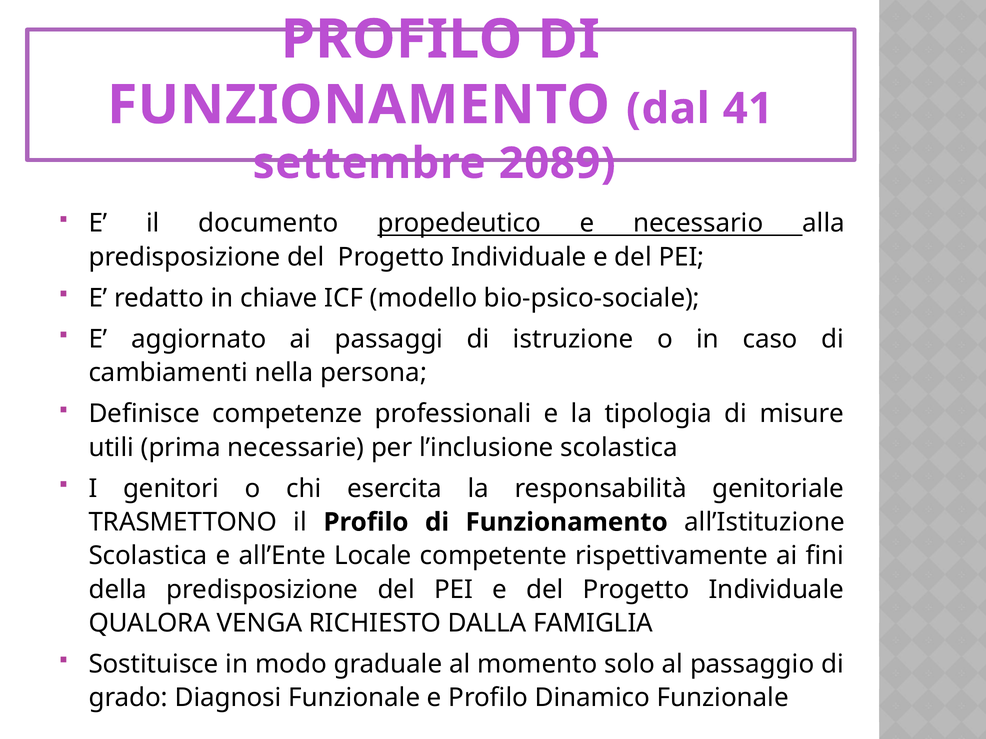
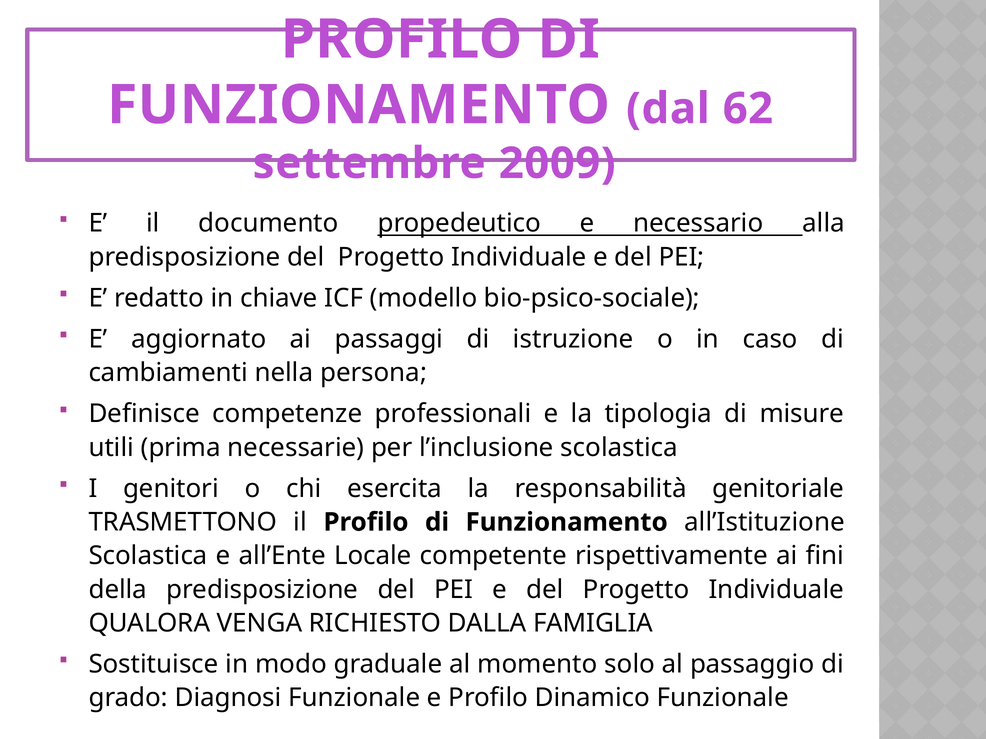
41: 41 -> 62
2089: 2089 -> 2009
